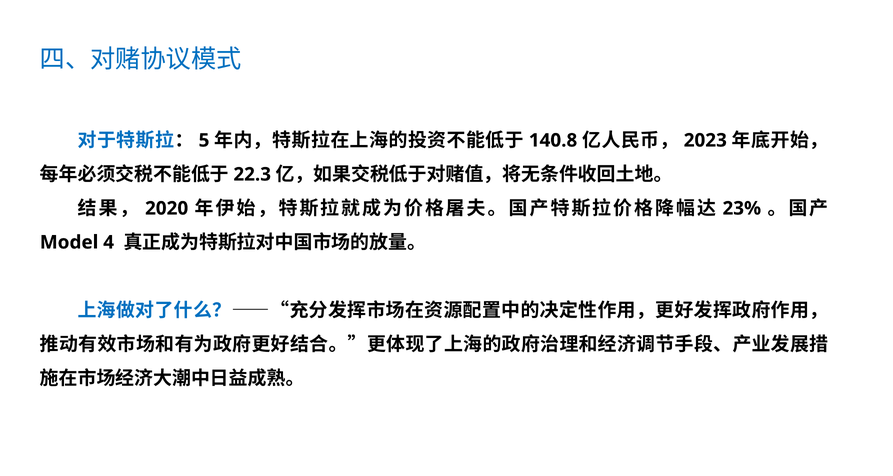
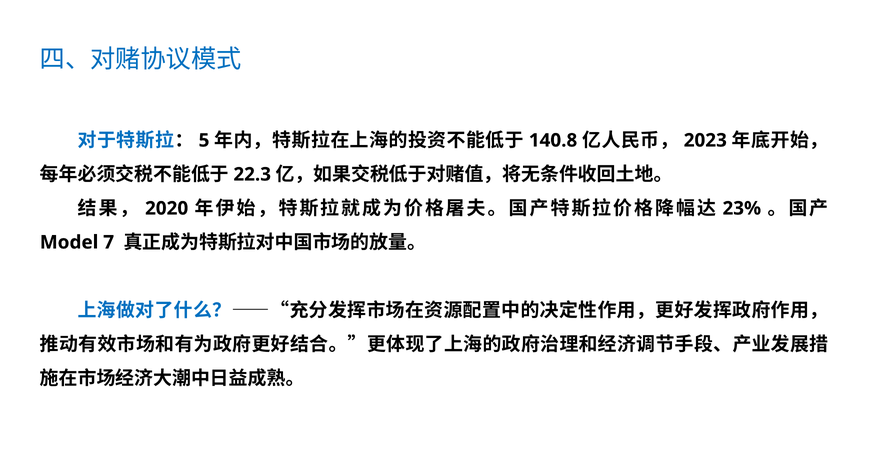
4: 4 -> 7
